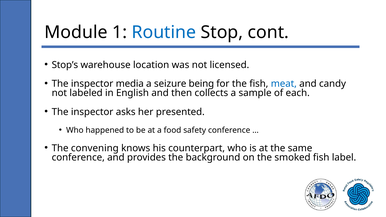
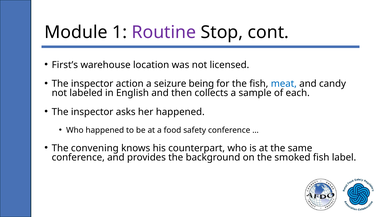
Routine colour: blue -> purple
Stop’s: Stop’s -> First’s
media: media -> action
her presented: presented -> happened
